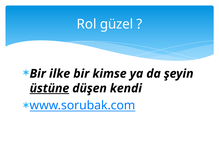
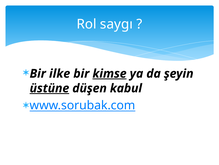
güzel: güzel -> saygı
kimse underline: none -> present
kendi: kendi -> kabul
